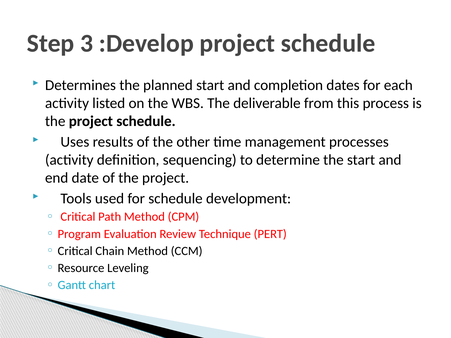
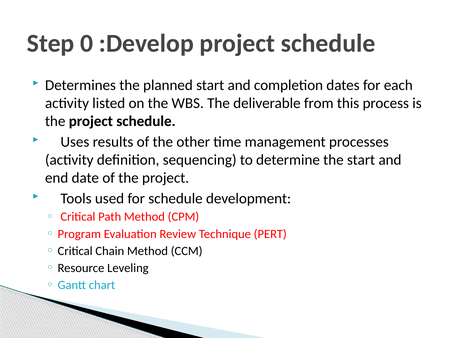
3: 3 -> 0
